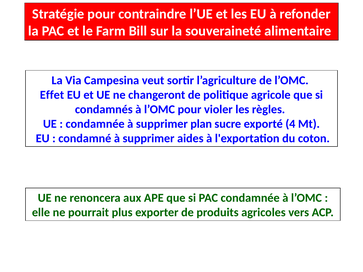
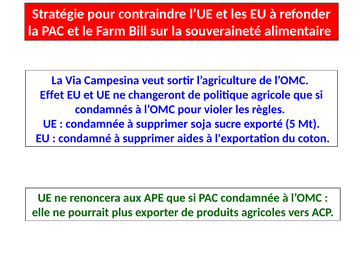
plan: plan -> soja
4: 4 -> 5
